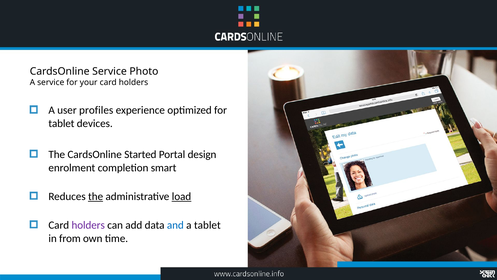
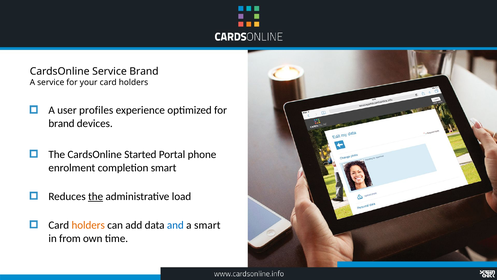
Service Photo: Photo -> Brand
tablet at (61, 123): tablet -> brand
design: design -> phone
load underline: present -> none
holders at (88, 225) colour: purple -> orange
a tablet: tablet -> smart
